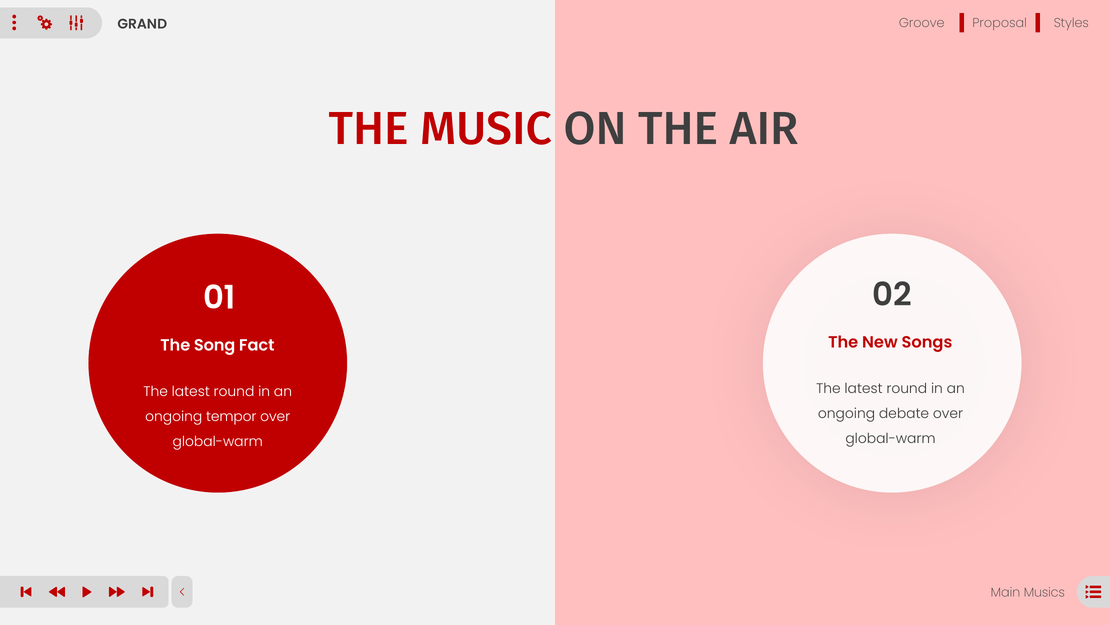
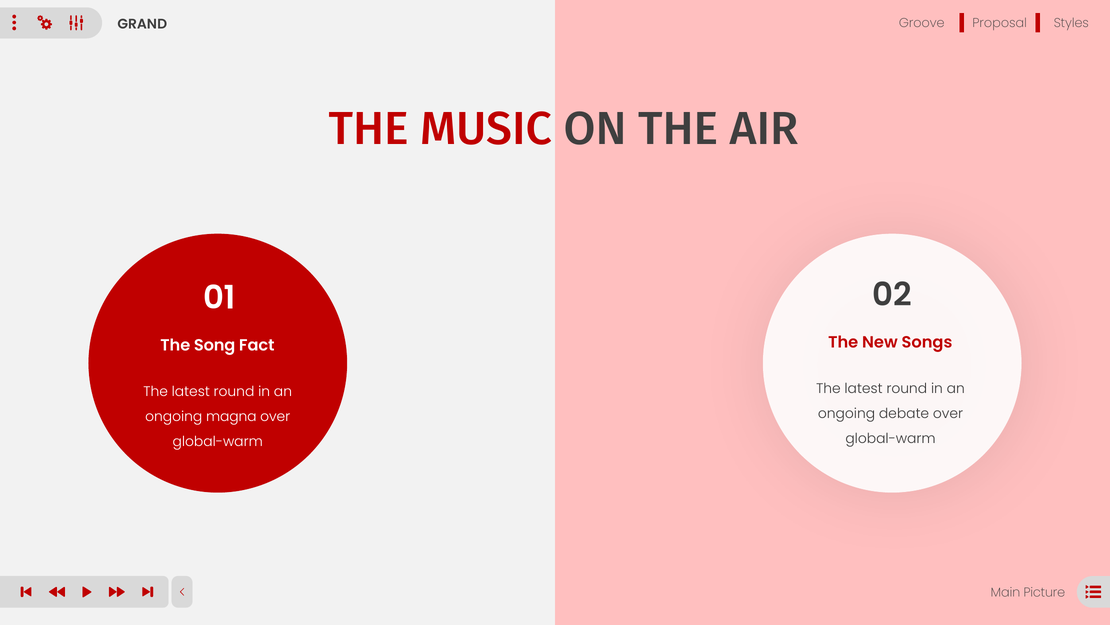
tempor: tempor -> magna
Musics: Musics -> Picture
